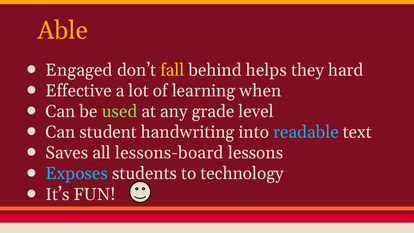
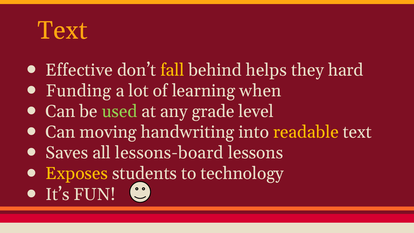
Able at (63, 30): Able -> Text
Engaged: Engaged -> Effective
Effective: Effective -> Funding
student: student -> moving
readable colour: light blue -> yellow
Exposes colour: light blue -> yellow
